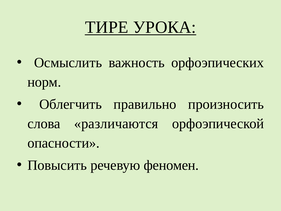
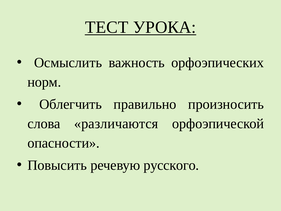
ТИРЕ: ТИРЕ -> ТЕСТ
феномен: феномен -> русского
